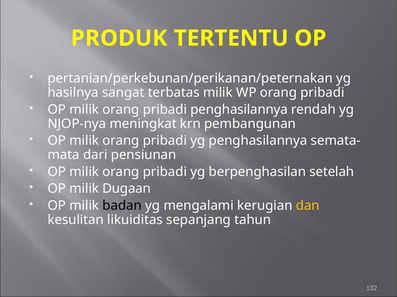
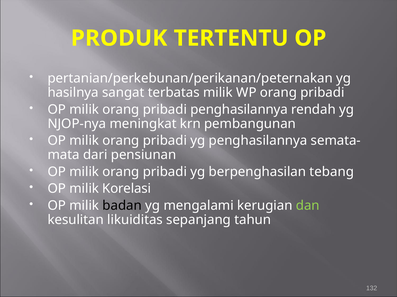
setelah: setelah -> tebang
Dugaan: Dugaan -> Korelasi
dan colour: yellow -> light green
